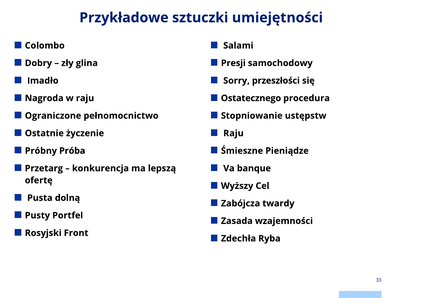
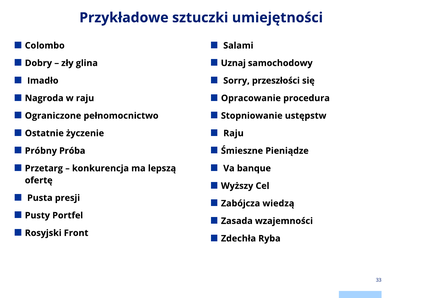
Presji: Presji -> Uznaj
Ostatecznego: Ostatecznego -> Opracowanie
dolną: dolną -> presji
twardy: twardy -> wiedzą
